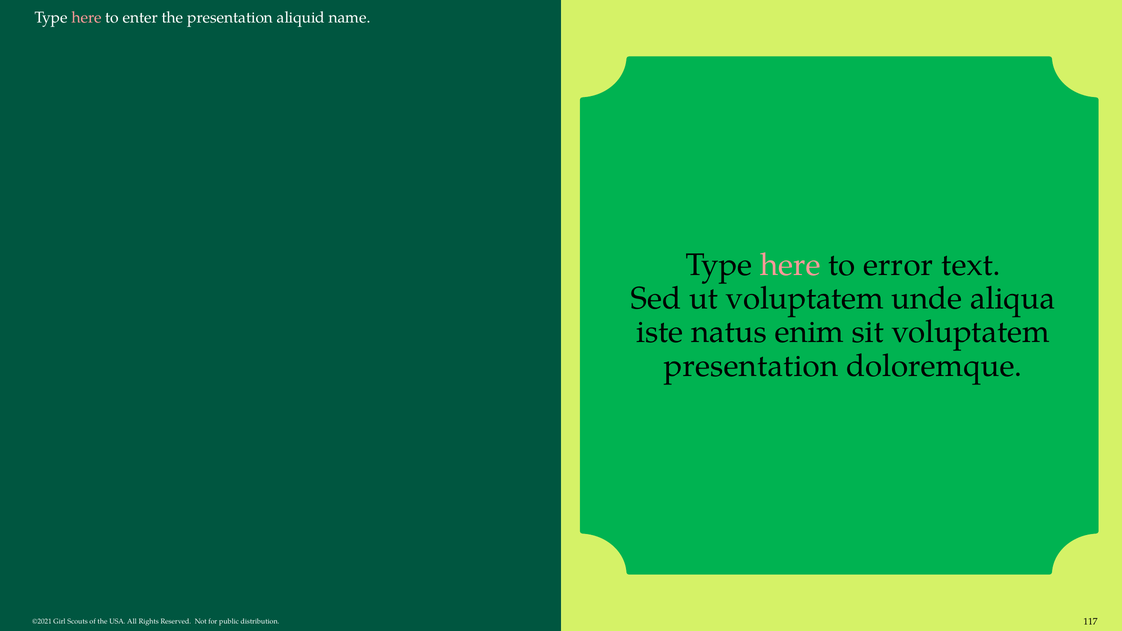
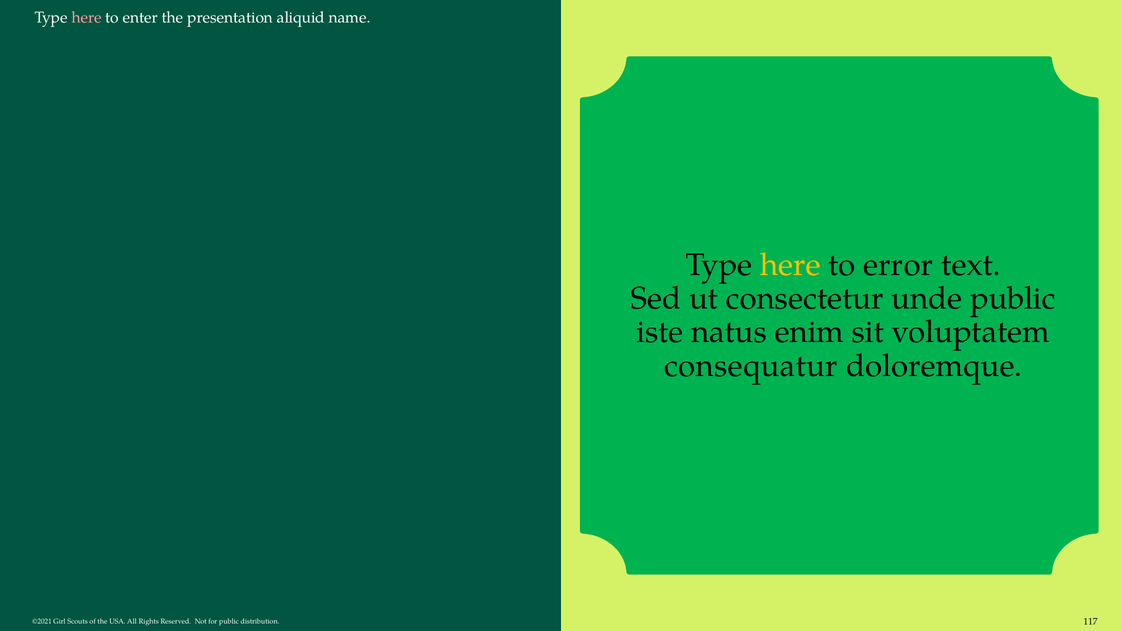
here at (790, 265) colour: pink -> yellow
ut voluptatem: voluptatem -> consectetur
unde aliqua: aliqua -> public
presentation at (751, 366): presentation -> consequatur
